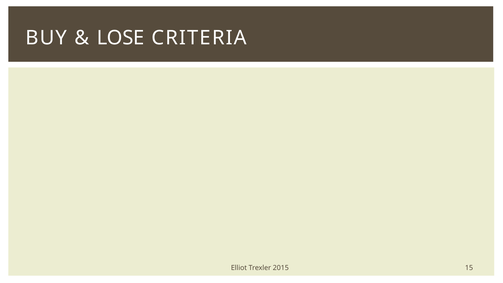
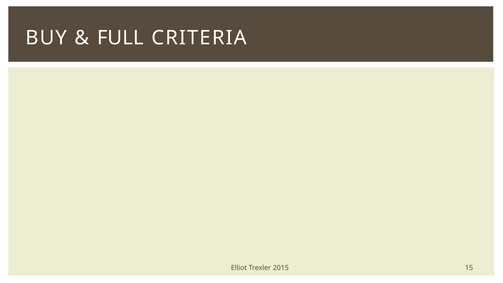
LOSE: LOSE -> FULL
